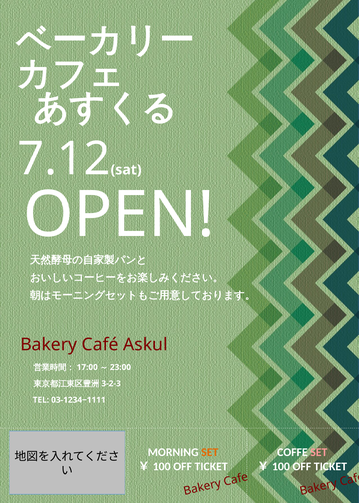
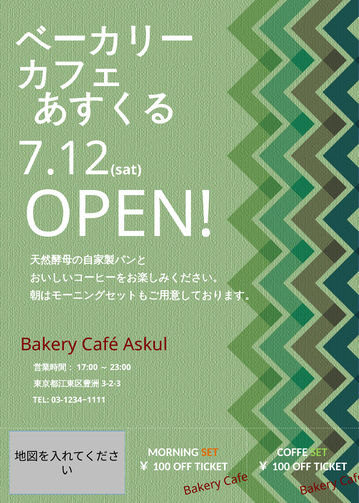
SET at (319, 453) colour: pink -> light green
